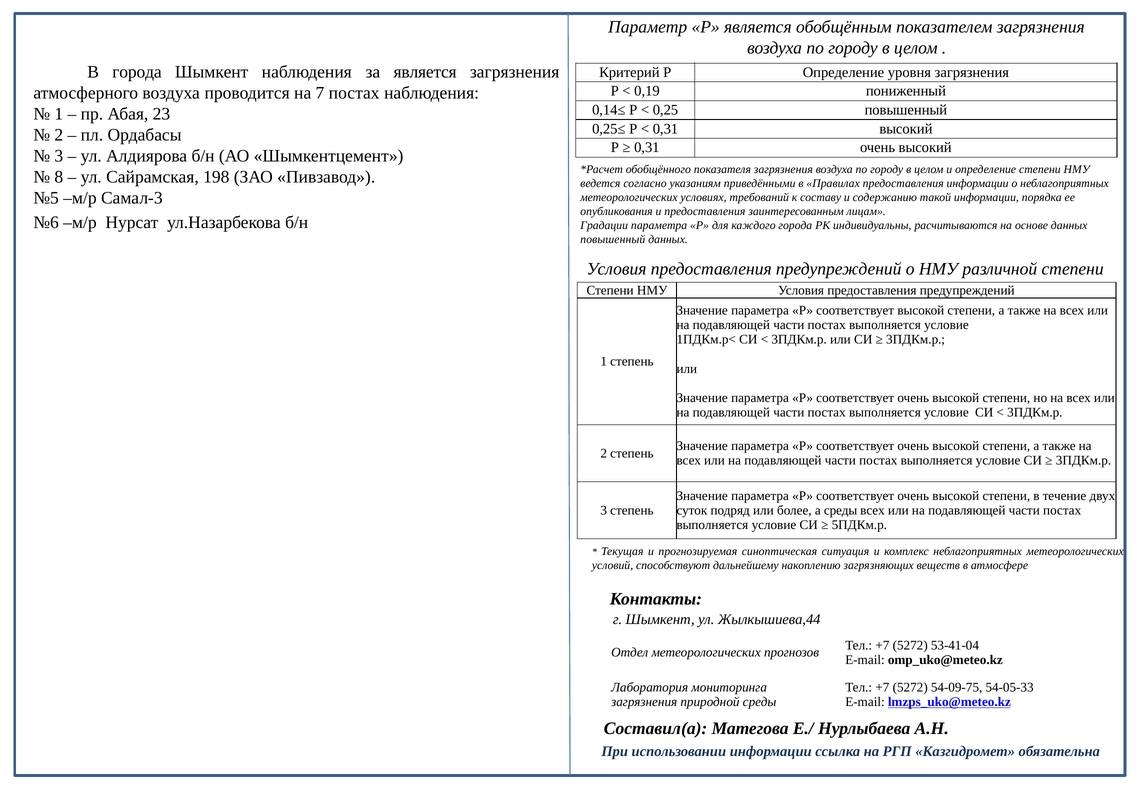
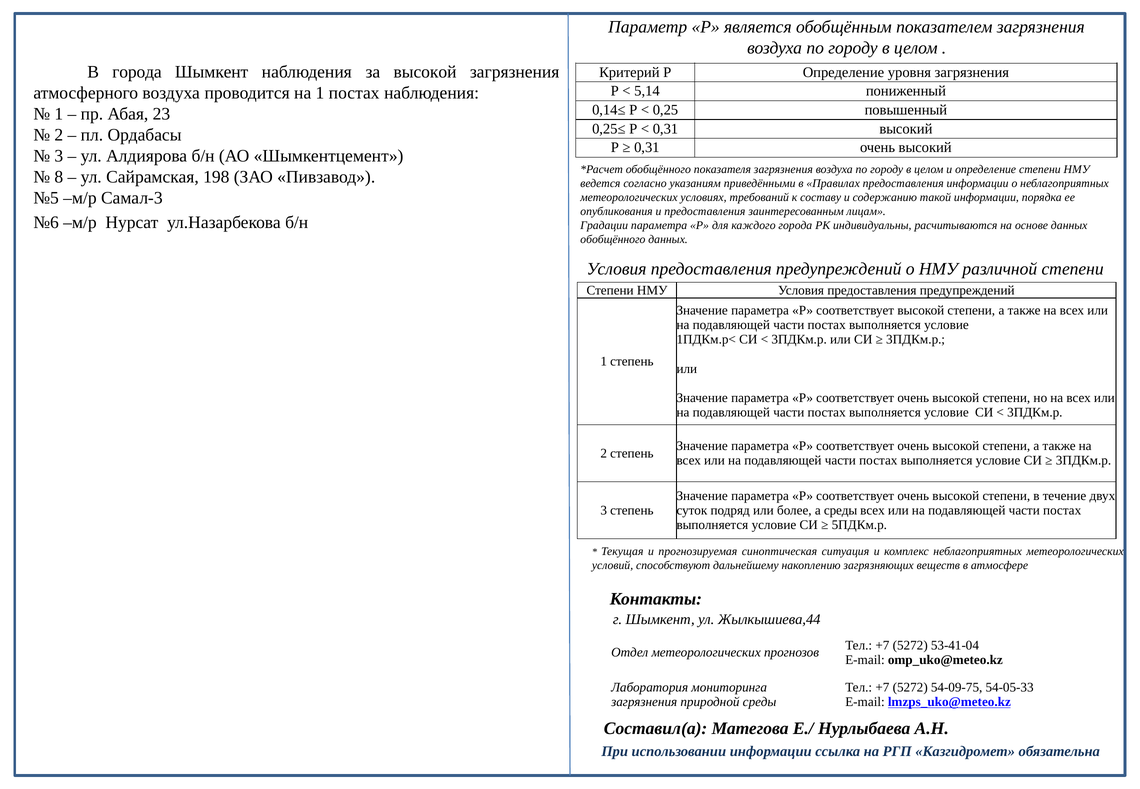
за является: является -> высокой
0,19: 0,19 -> 5,14
на 7: 7 -> 1
повышенный at (613, 239): повышенный -> обобщённого
